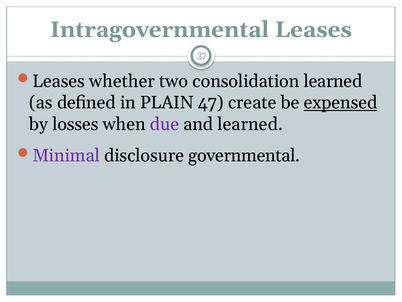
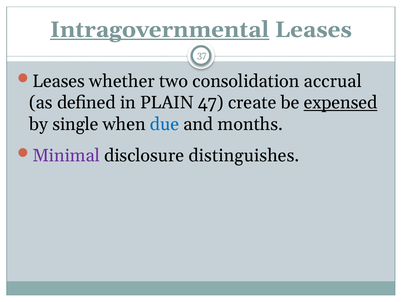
Intragovernmental underline: none -> present
consolidation learned: learned -> accrual
losses: losses -> single
due colour: purple -> blue
and learned: learned -> months
governmental: governmental -> distinguishes
